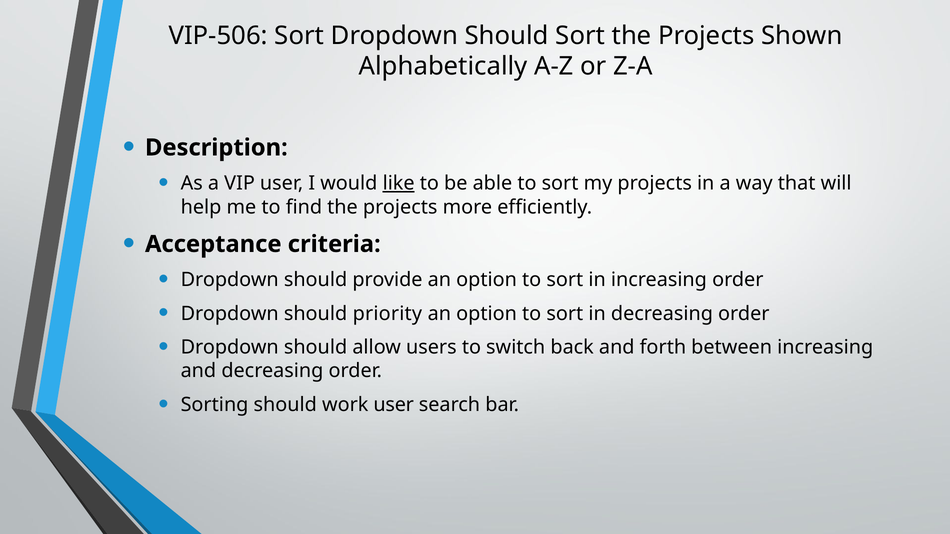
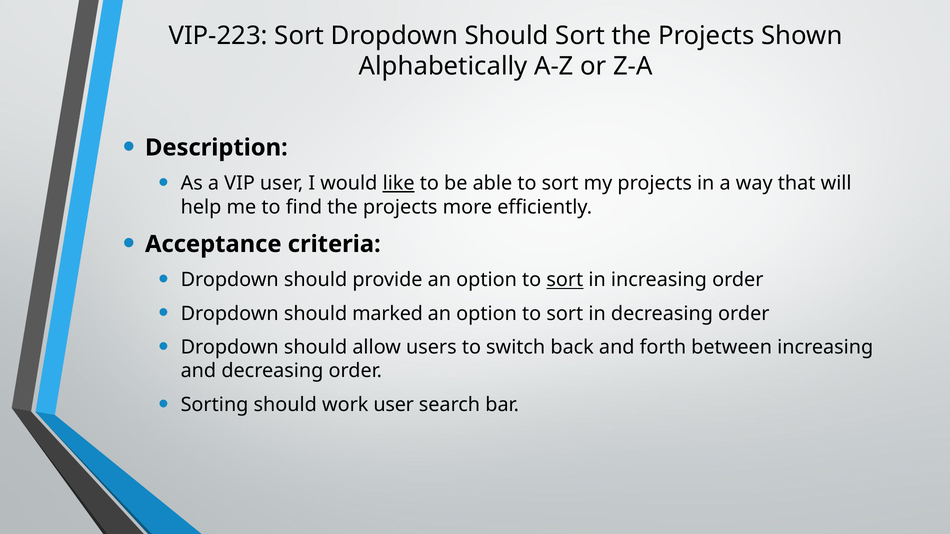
VIP-506: VIP-506 -> VIP-223
sort at (565, 280) underline: none -> present
priority: priority -> marked
